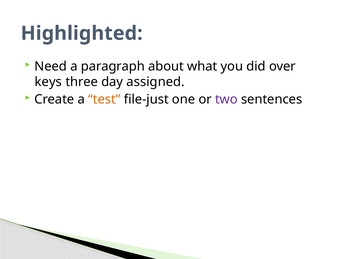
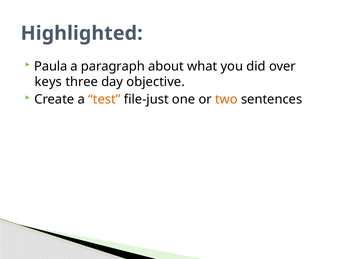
Need: Need -> Paula
assigned: assigned -> objective
two colour: purple -> orange
